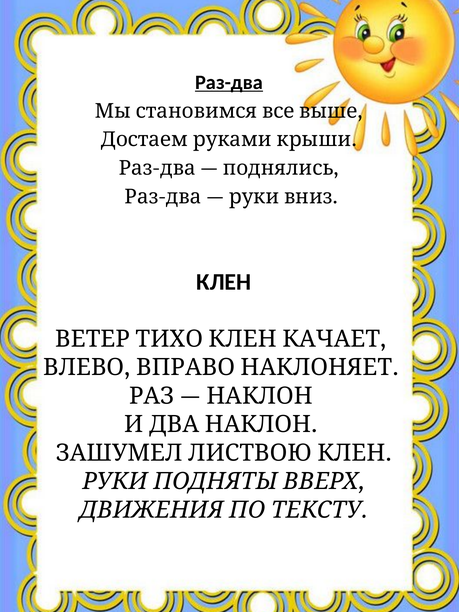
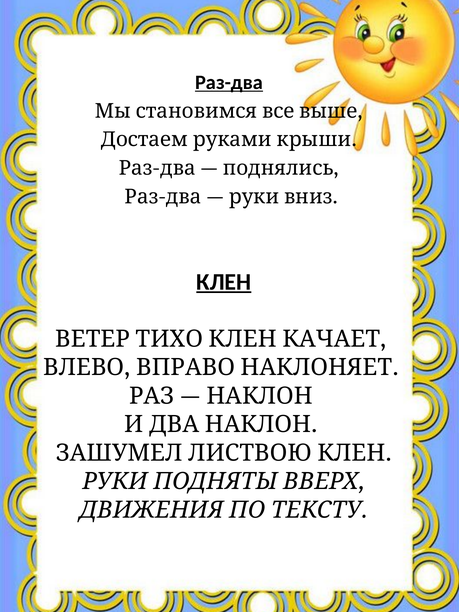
КЛЕН underline: none -> present
